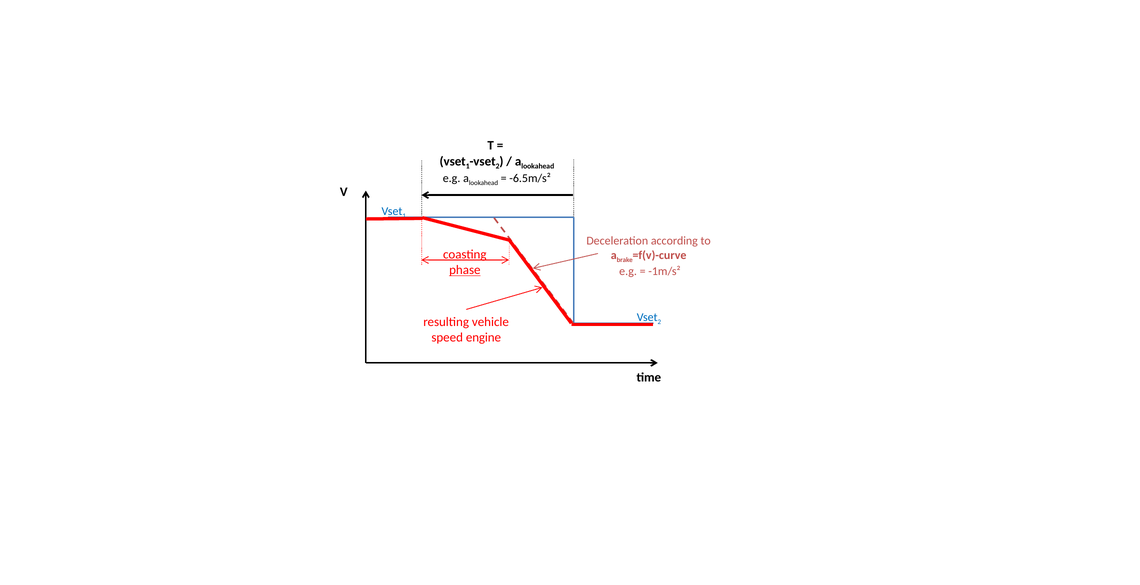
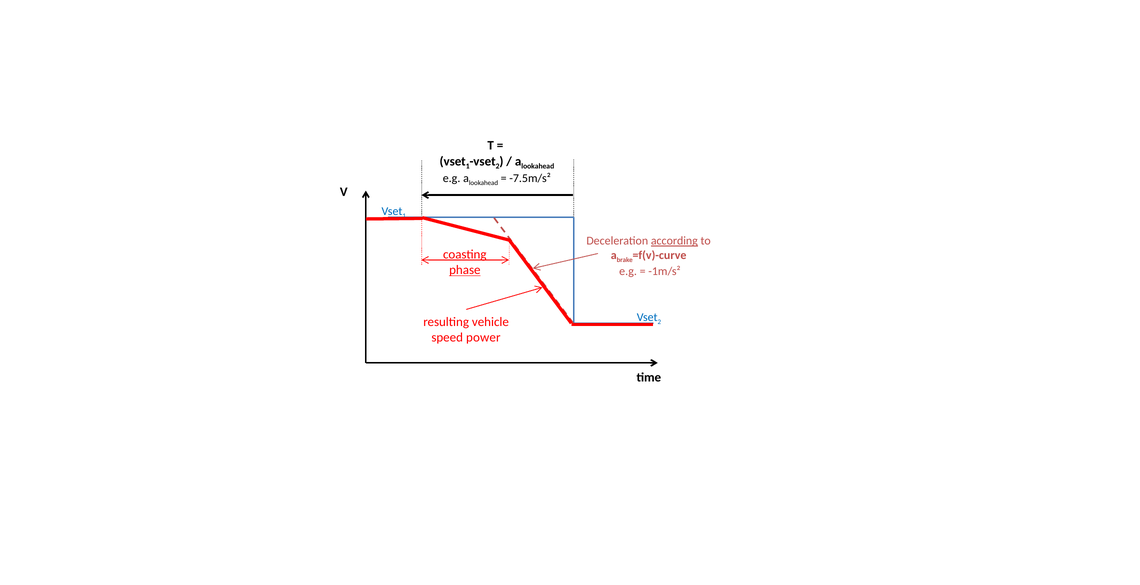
-6.5m/s²: -6.5m/s² -> -7.5m/s²
according underline: none -> present
engine: engine -> power
